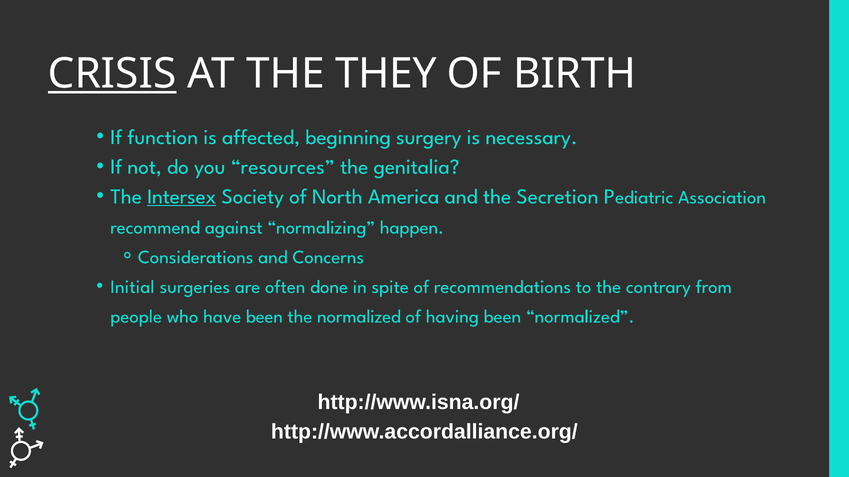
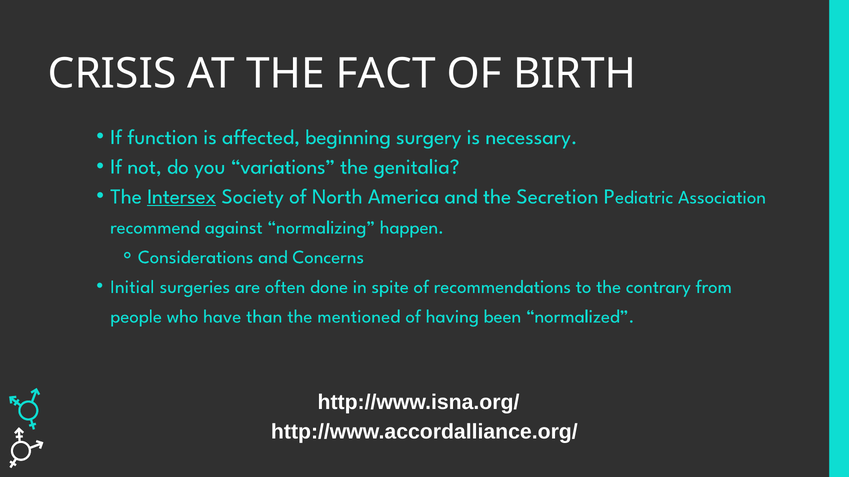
CRISIS underline: present -> none
THEY: THEY -> FACT
resources: resources -> variations
have been: been -> than
the normalized: normalized -> mentioned
